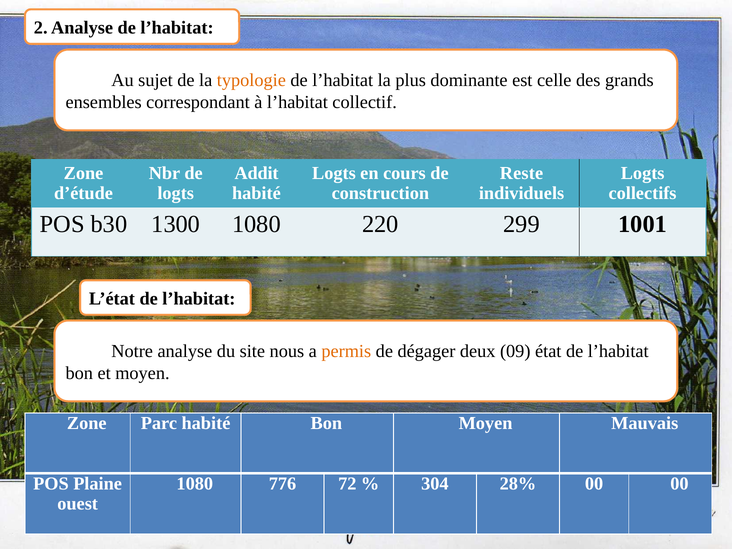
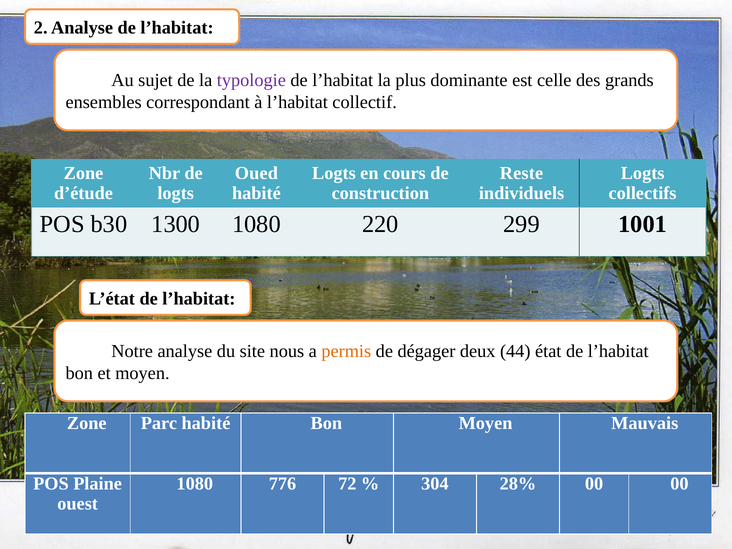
typologie colour: orange -> purple
Addit: Addit -> Oued
09: 09 -> 44
